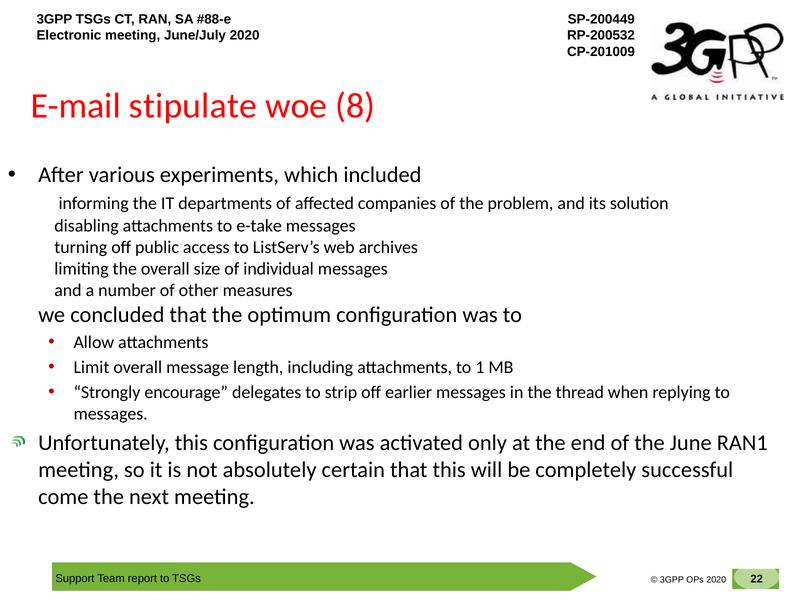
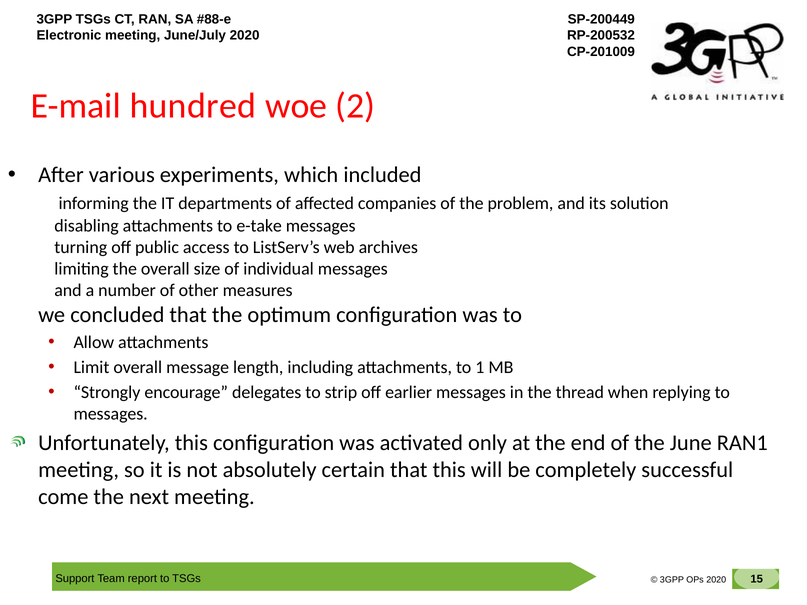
stipulate: stipulate -> hundred
8: 8 -> 2
22: 22 -> 15
